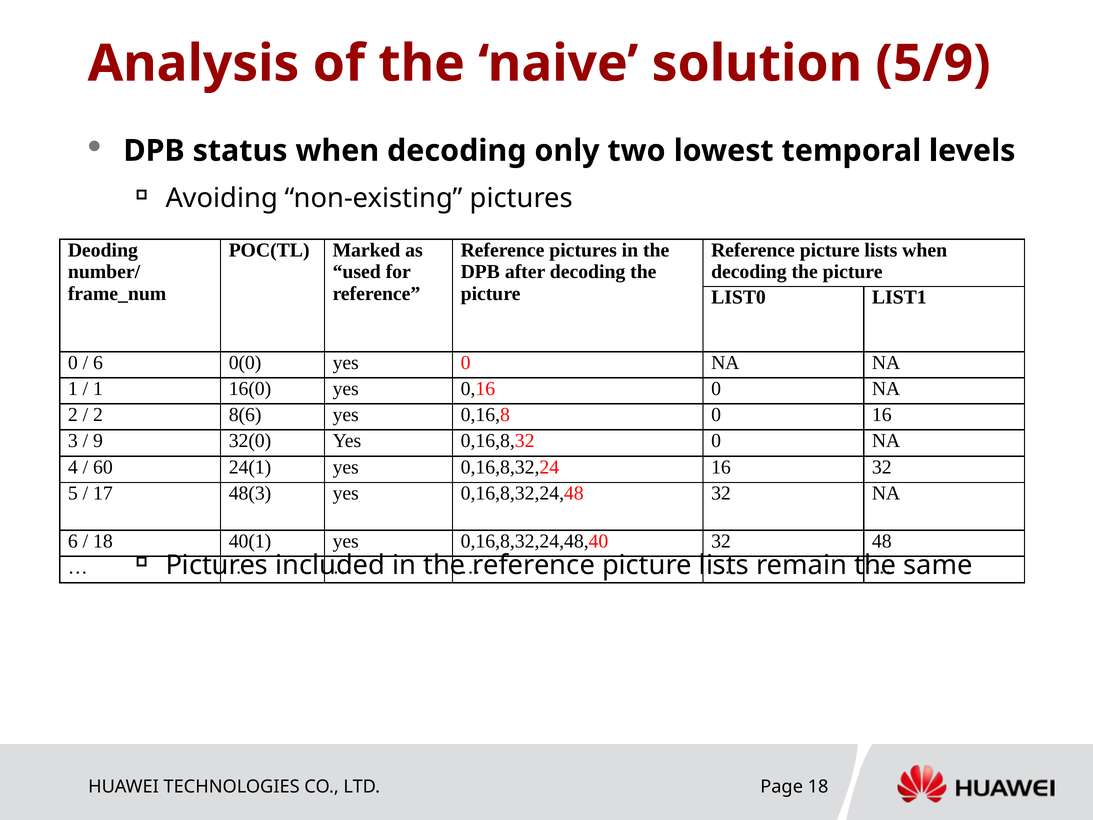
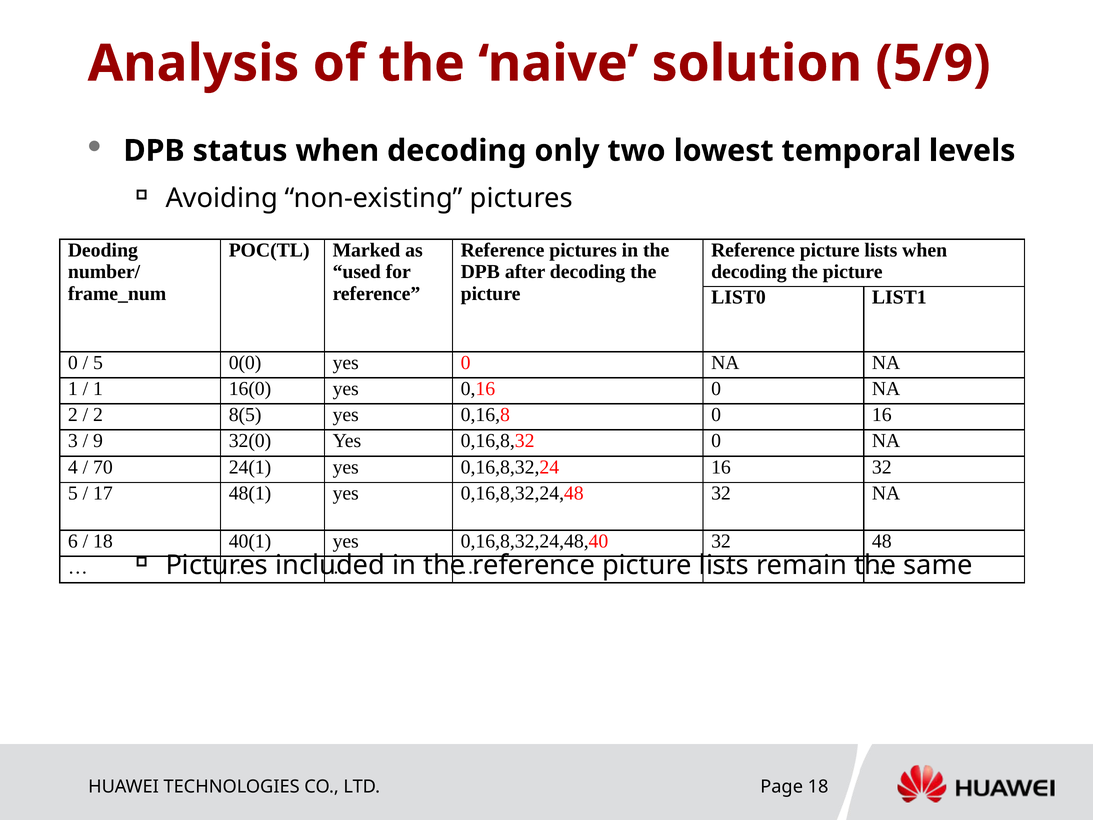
6 at (98, 362): 6 -> 5
8(6: 8(6 -> 8(5
60: 60 -> 70
48(3: 48(3 -> 48(1
